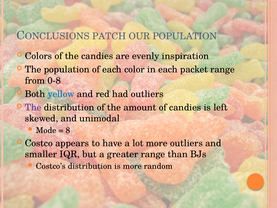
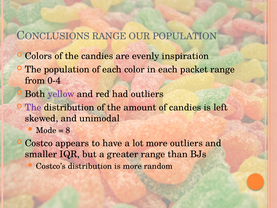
PATCH at (109, 36): PATCH -> RANGE
0-8: 0-8 -> 0-4
yellow colour: blue -> purple
